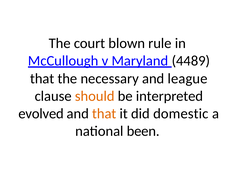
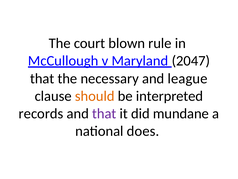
4489: 4489 -> 2047
evolved: evolved -> records
that at (104, 113) colour: orange -> purple
domestic: domestic -> mundane
been: been -> does
